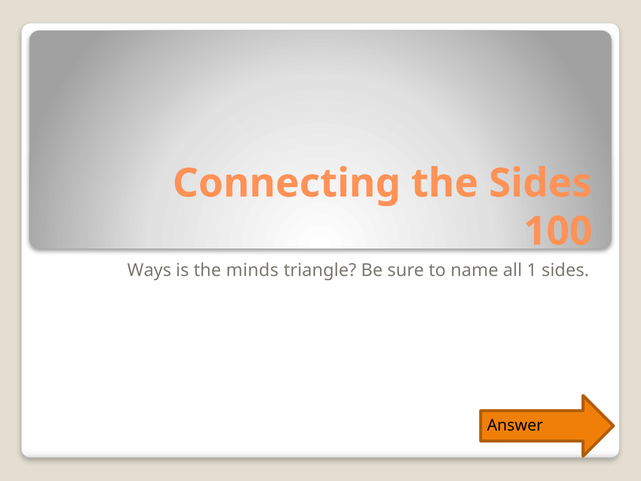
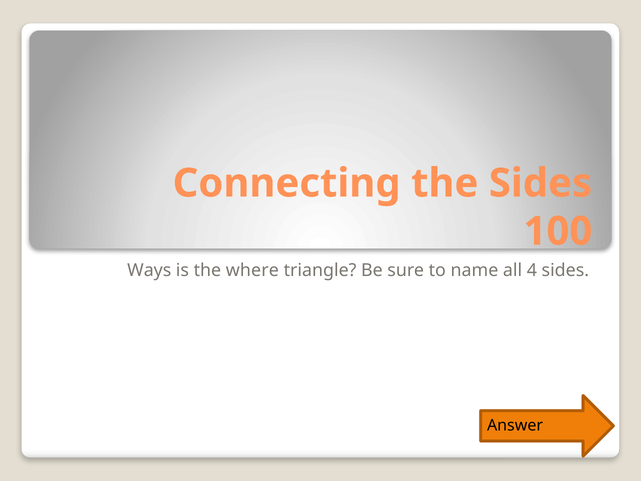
minds: minds -> where
1: 1 -> 4
